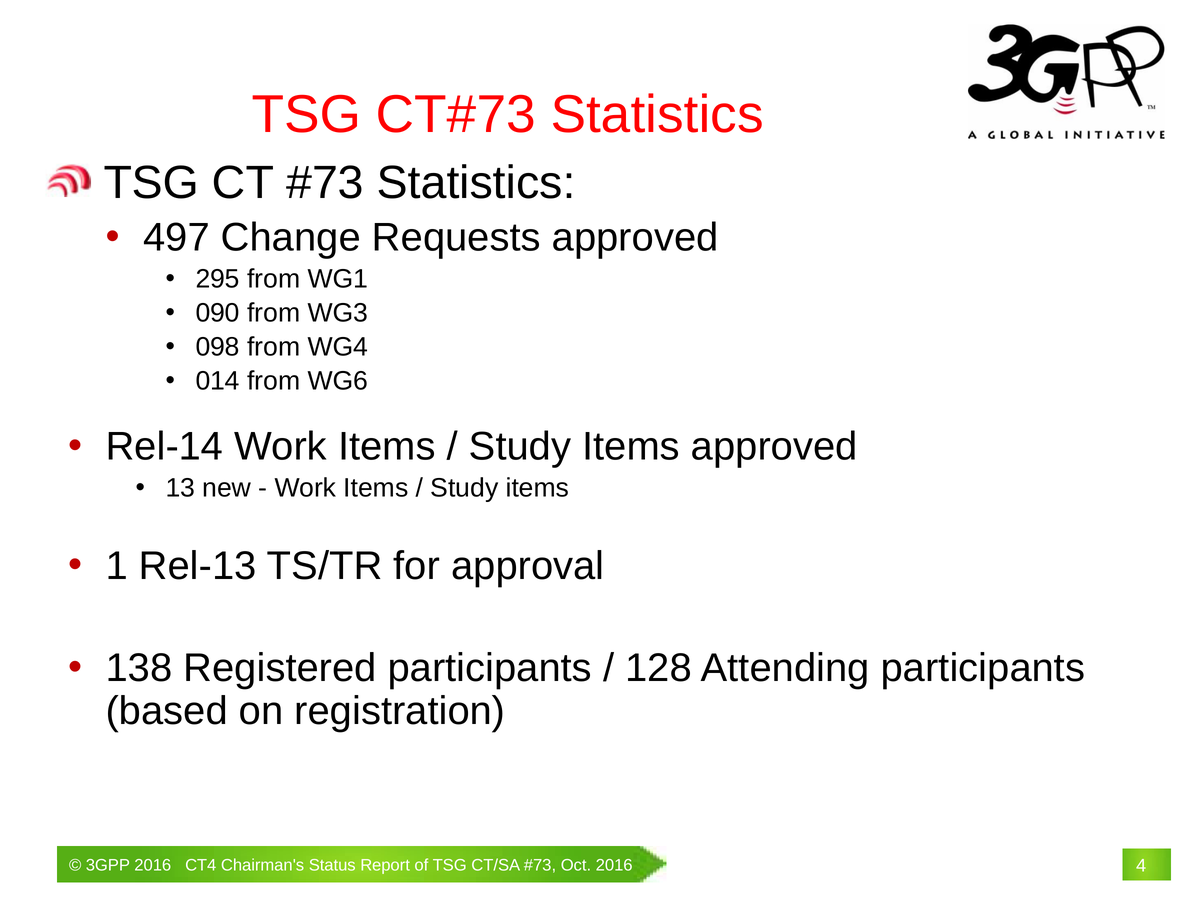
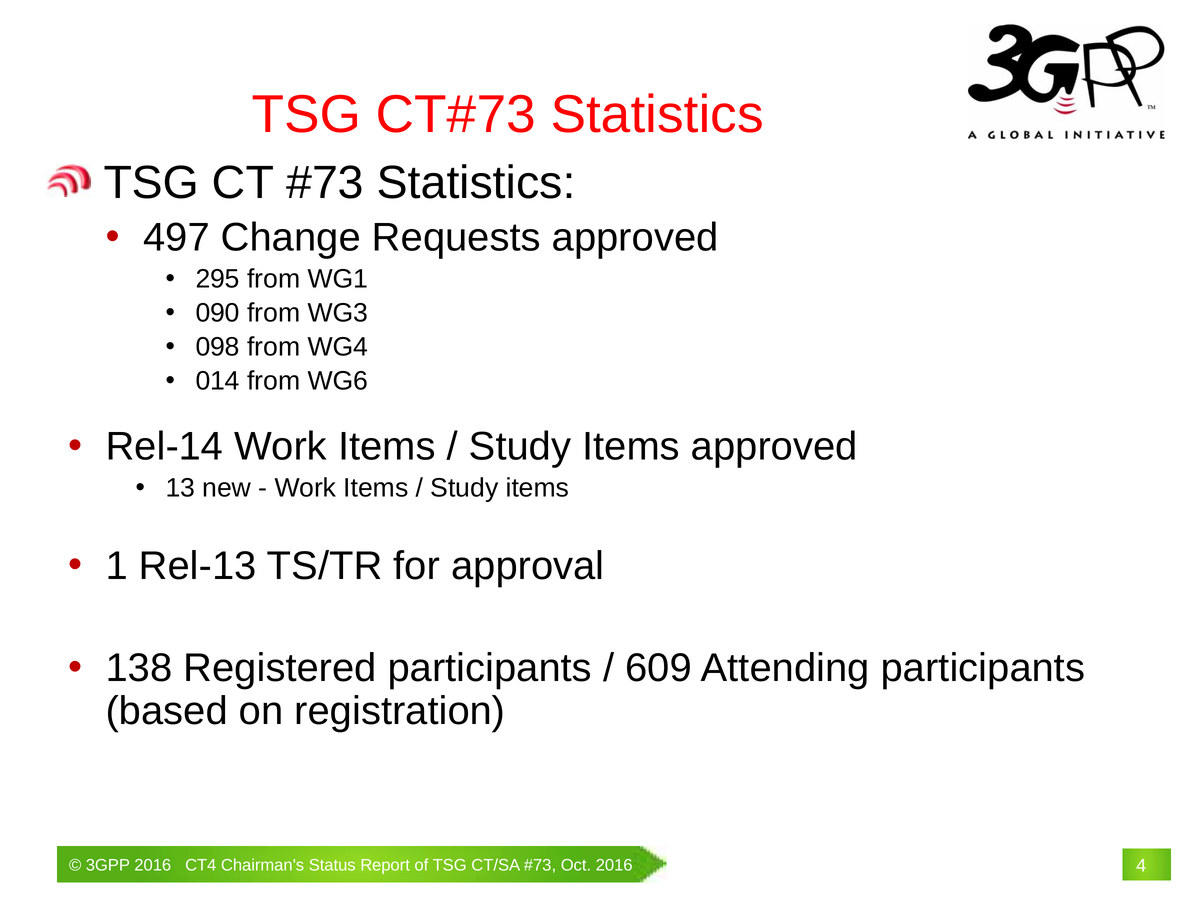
128: 128 -> 609
